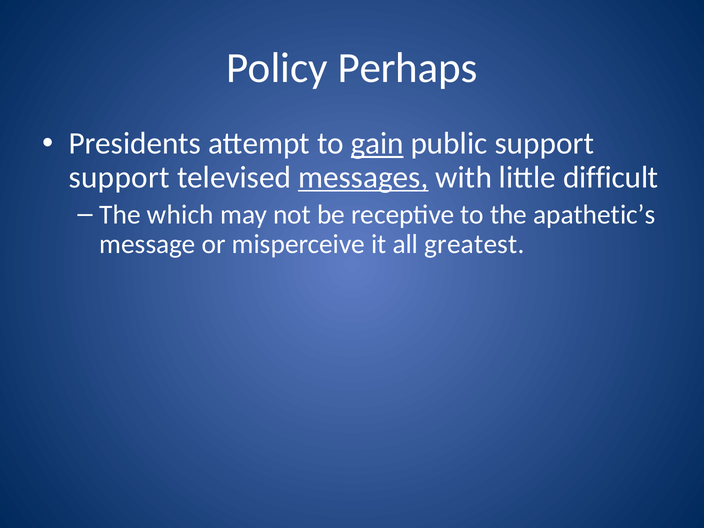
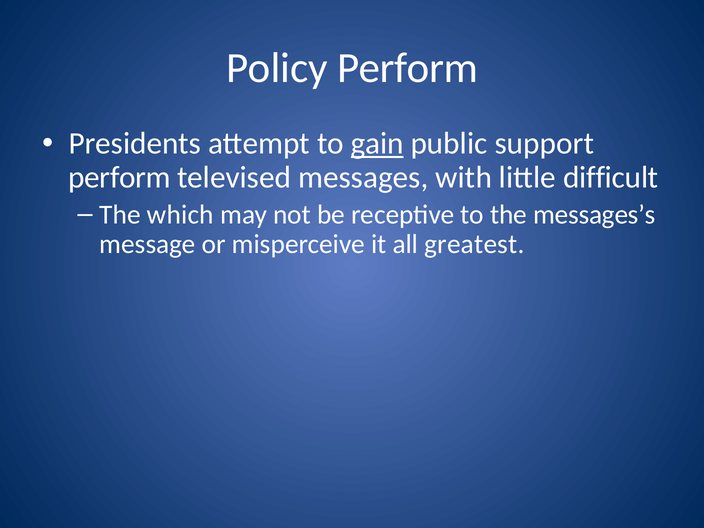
Policy Perhaps: Perhaps -> Perform
support at (119, 177): support -> perform
messages underline: present -> none
apathetic’s: apathetic’s -> messages’s
